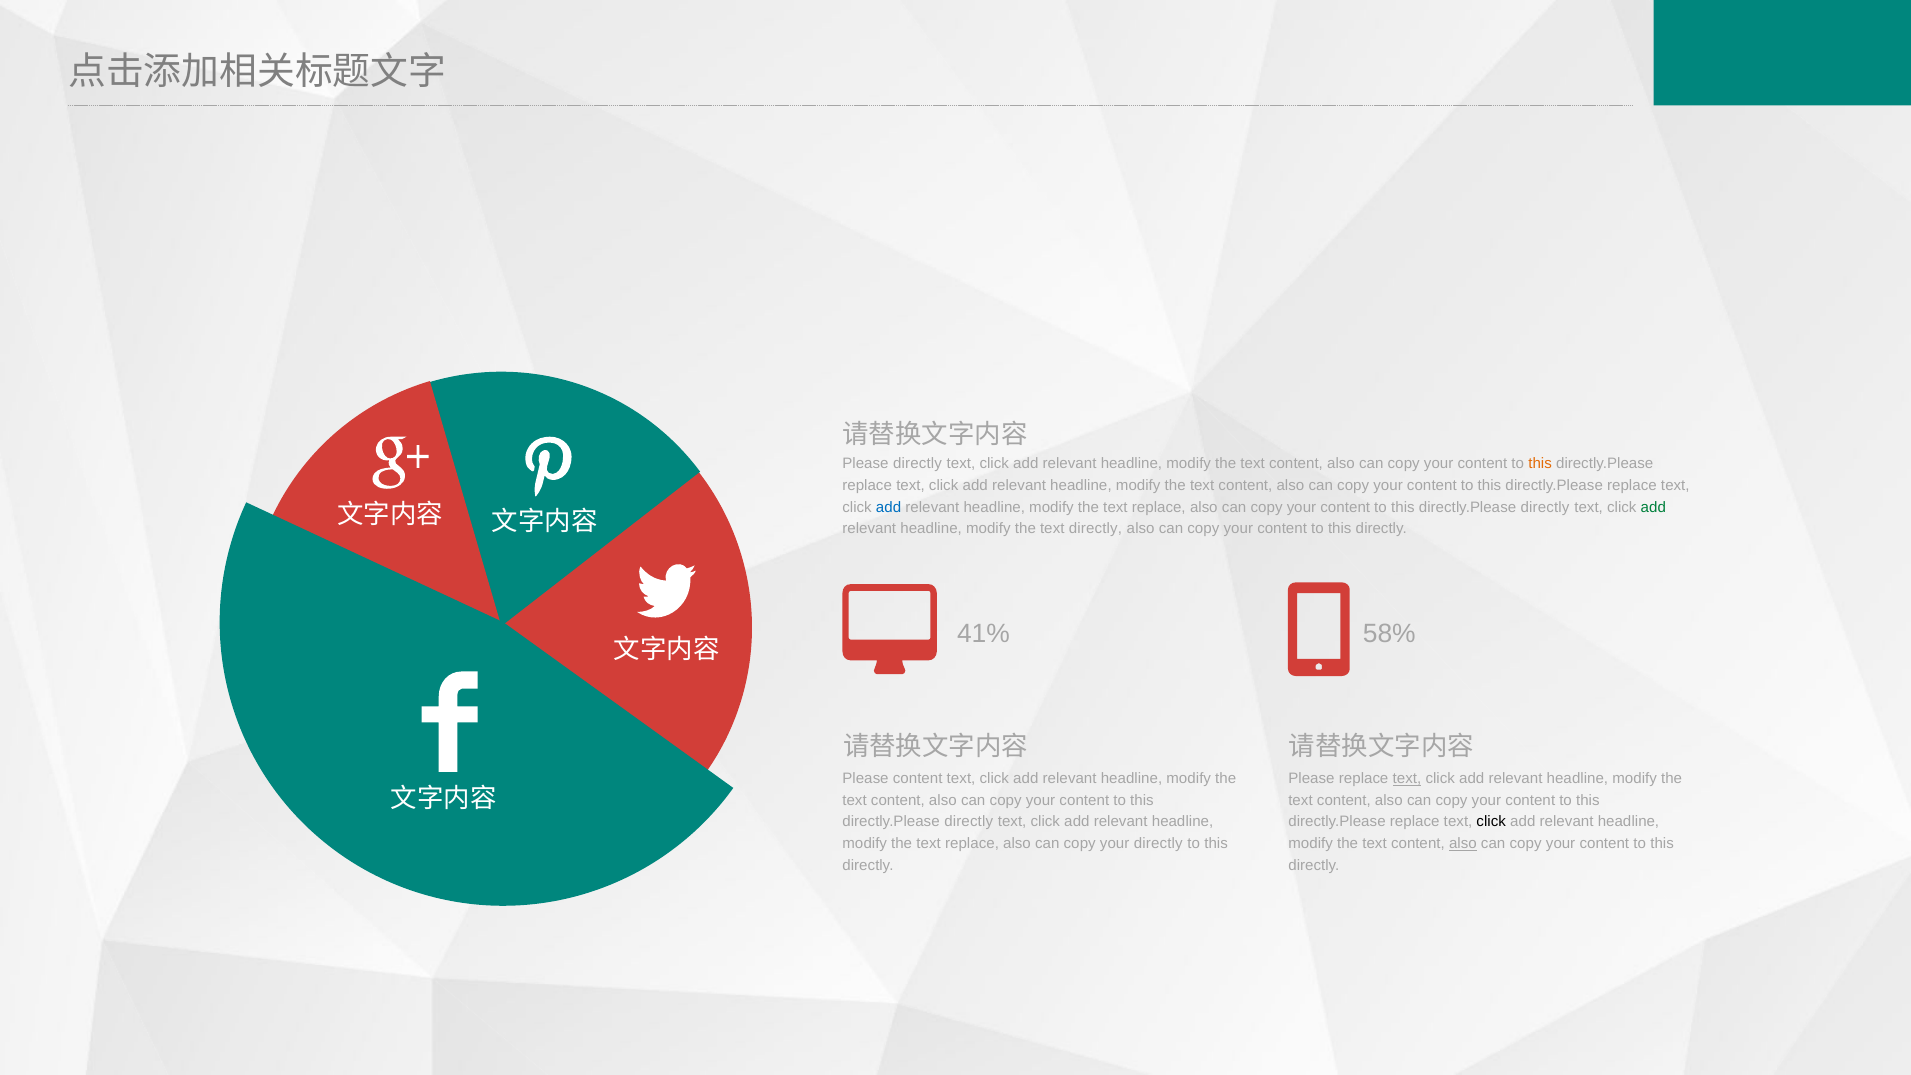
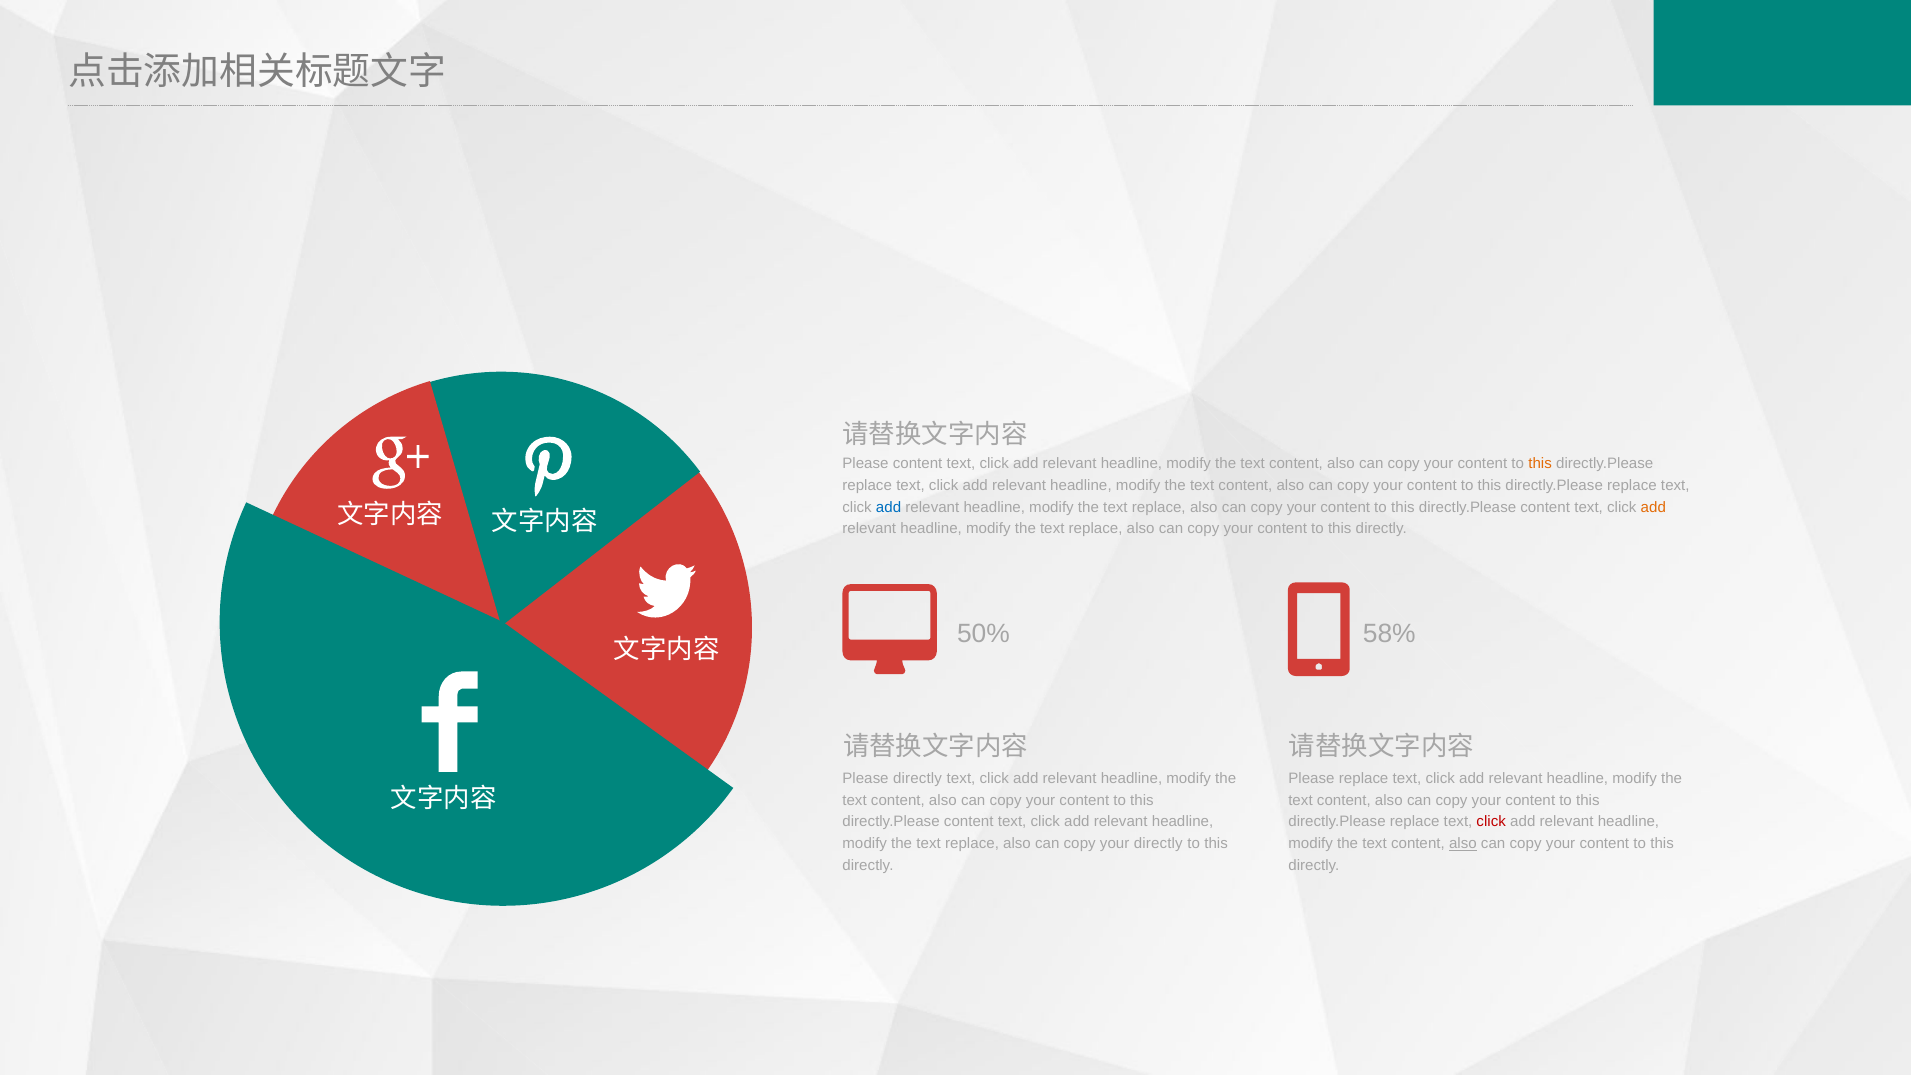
Please directly: directly -> content
directly at (1545, 507): directly -> content
add at (1653, 507) colour: green -> orange
directly at (1096, 529): directly -> replace
41%: 41% -> 50%
Please content: content -> directly
text at (1407, 778) underline: present -> none
directly at (969, 822): directly -> content
click at (1491, 822) colour: black -> red
